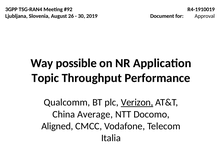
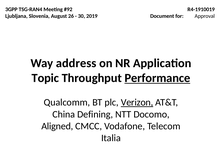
possible: possible -> address
Performance underline: none -> present
Average: Average -> Defining
